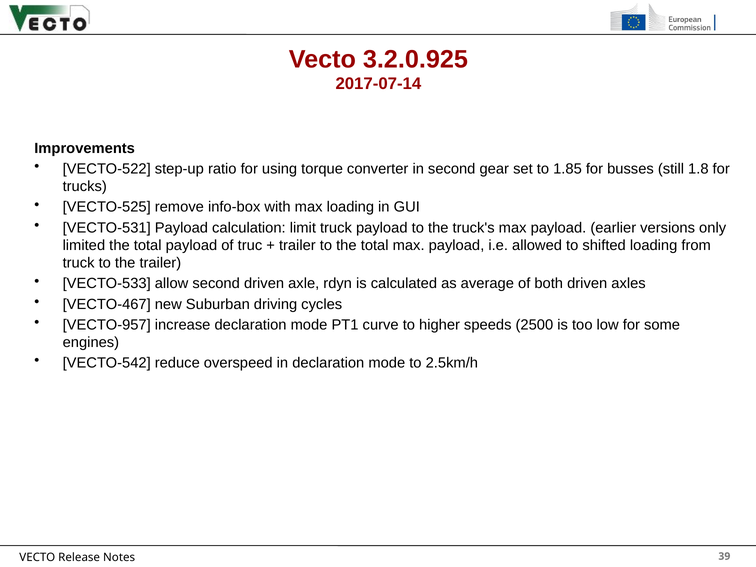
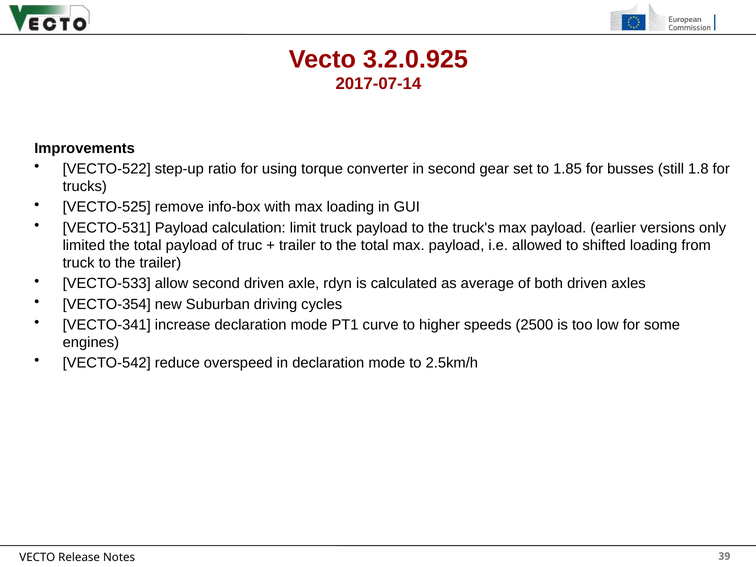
VECTO-467: VECTO-467 -> VECTO-354
VECTO-957: VECTO-957 -> VECTO-341
